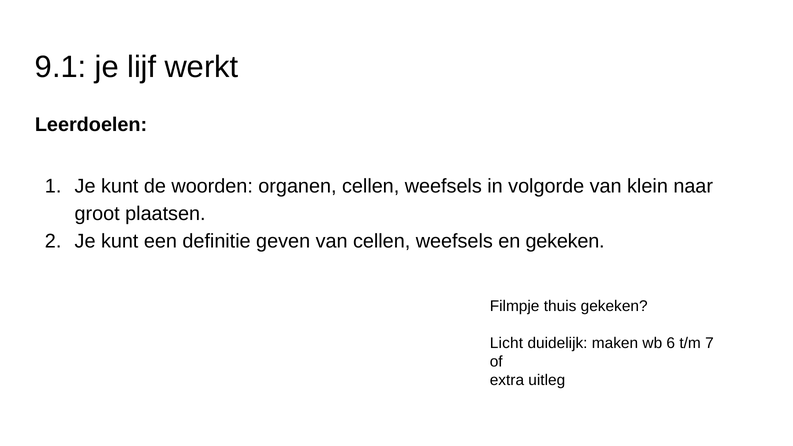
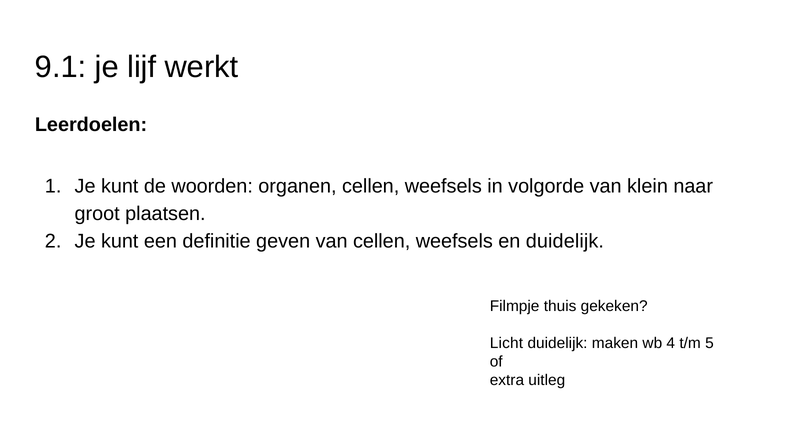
en gekeken: gekeken -> duidelijk
6: 6 -> 4
7: 7 -> 5
